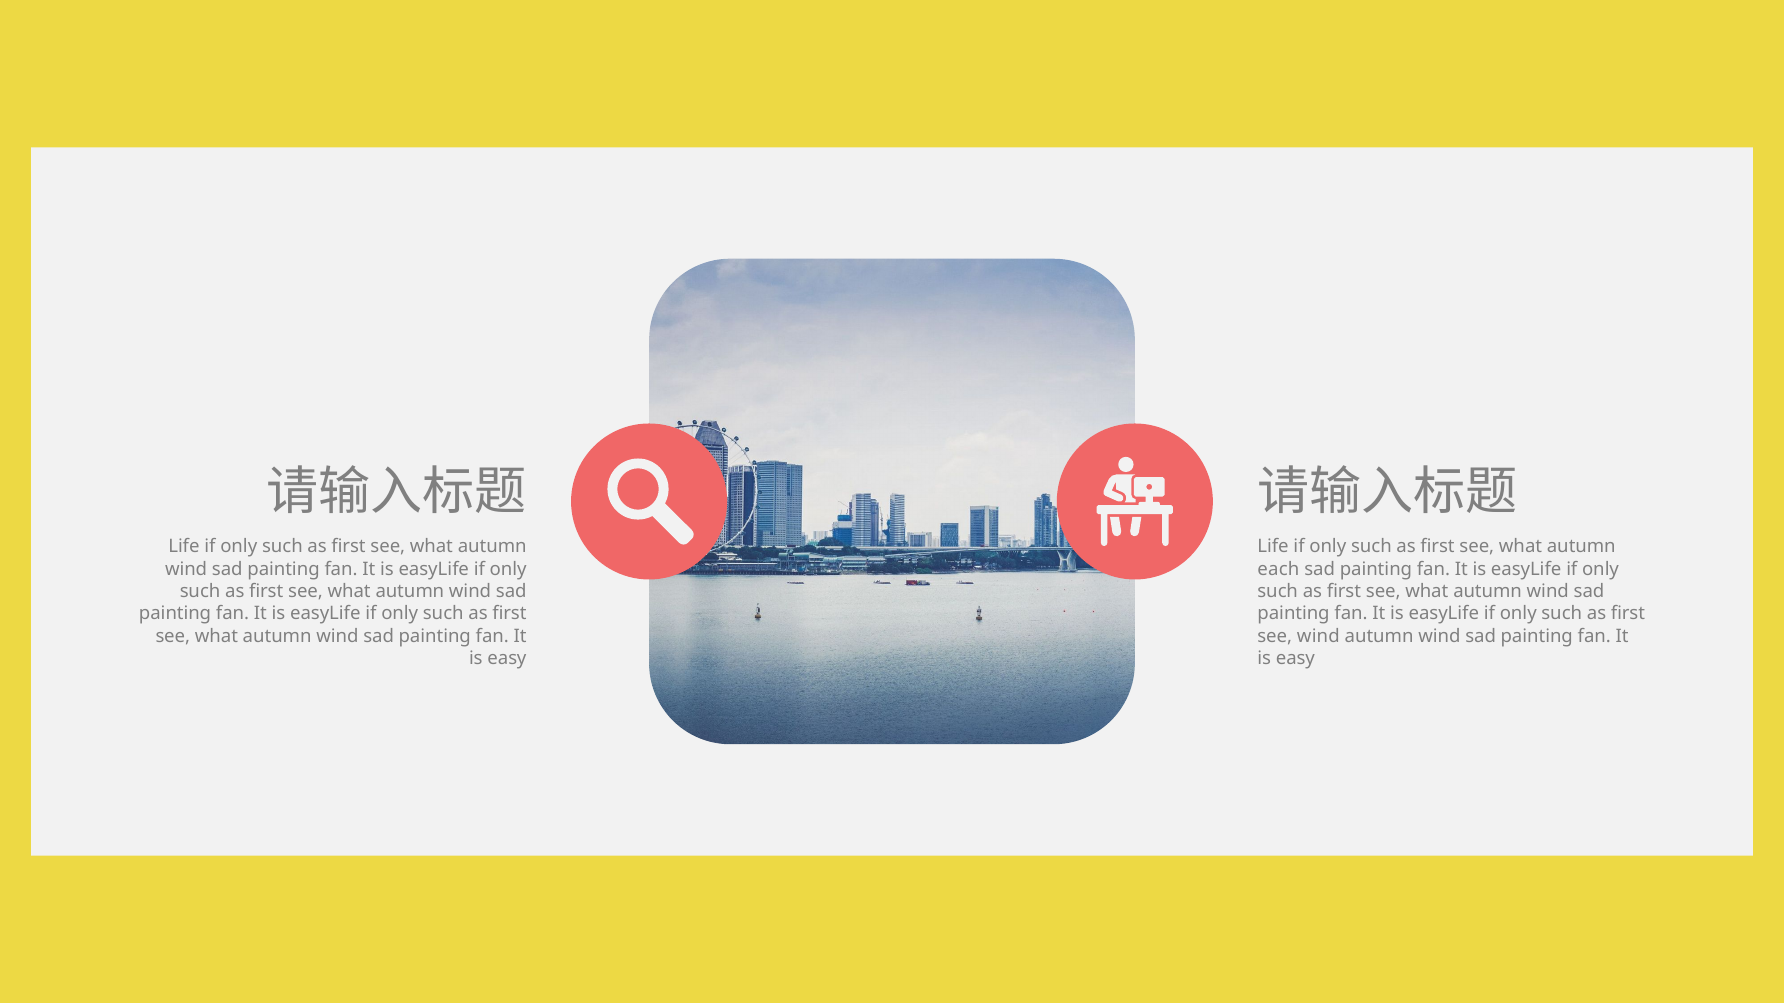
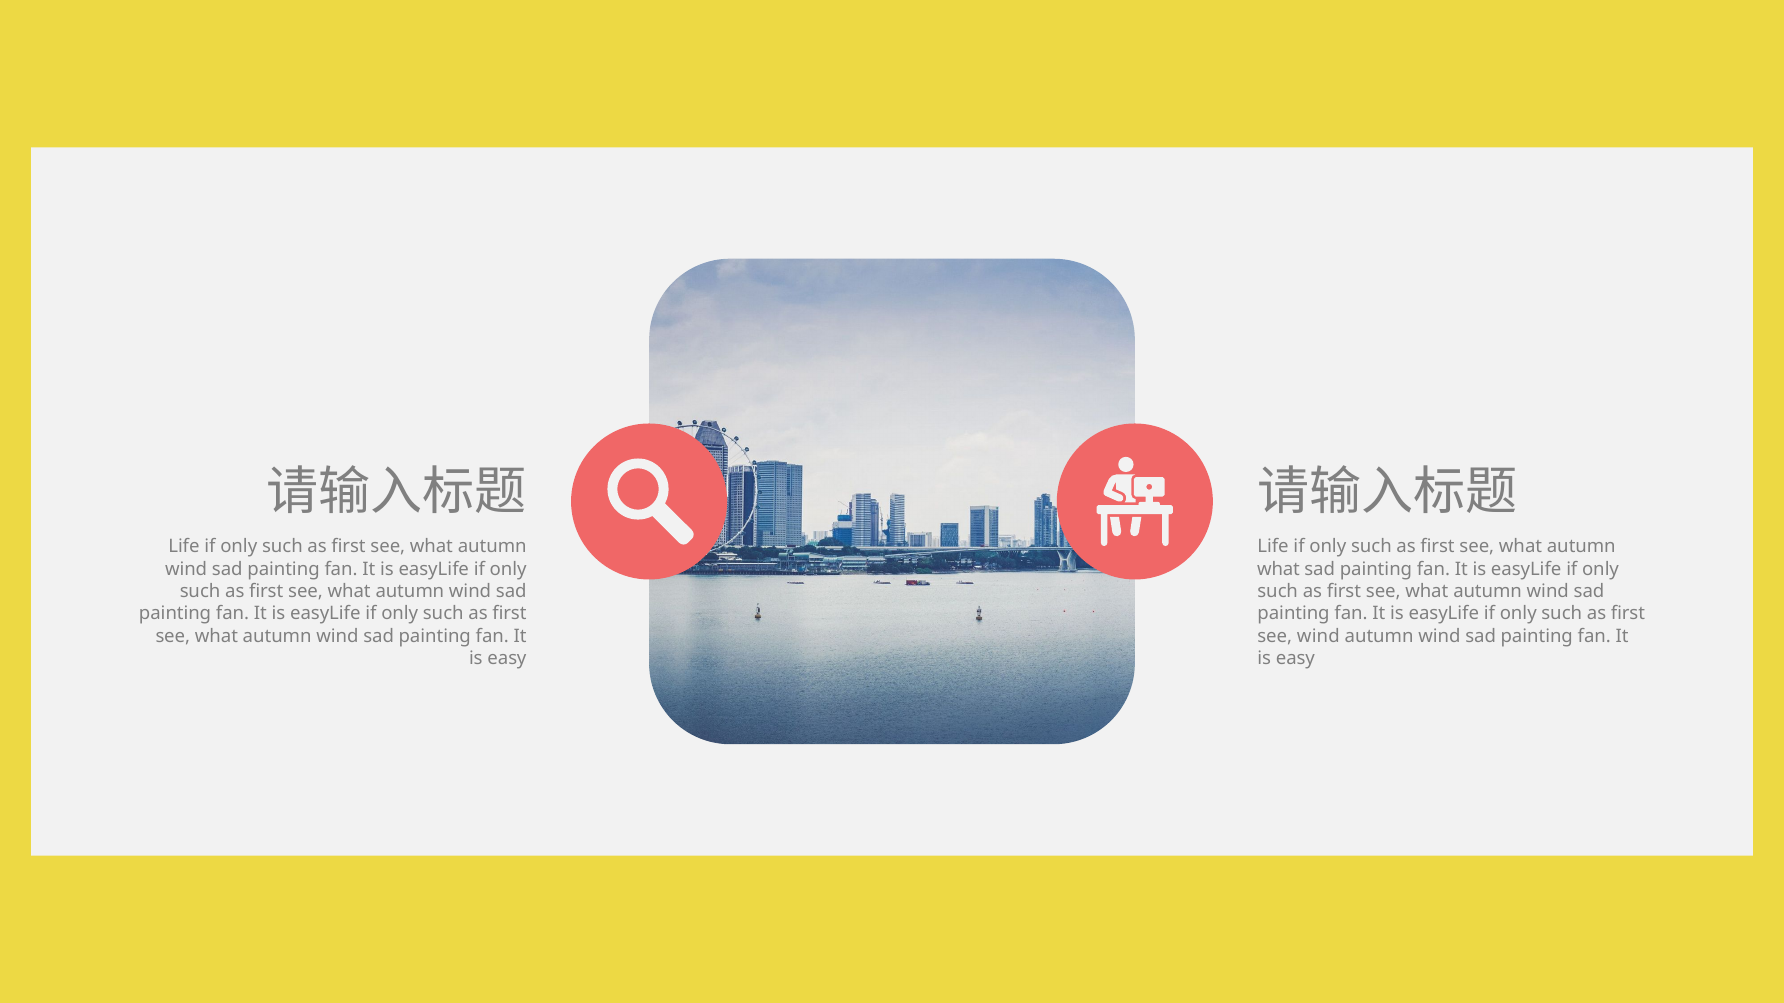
each at (1278, 569): each -> what
